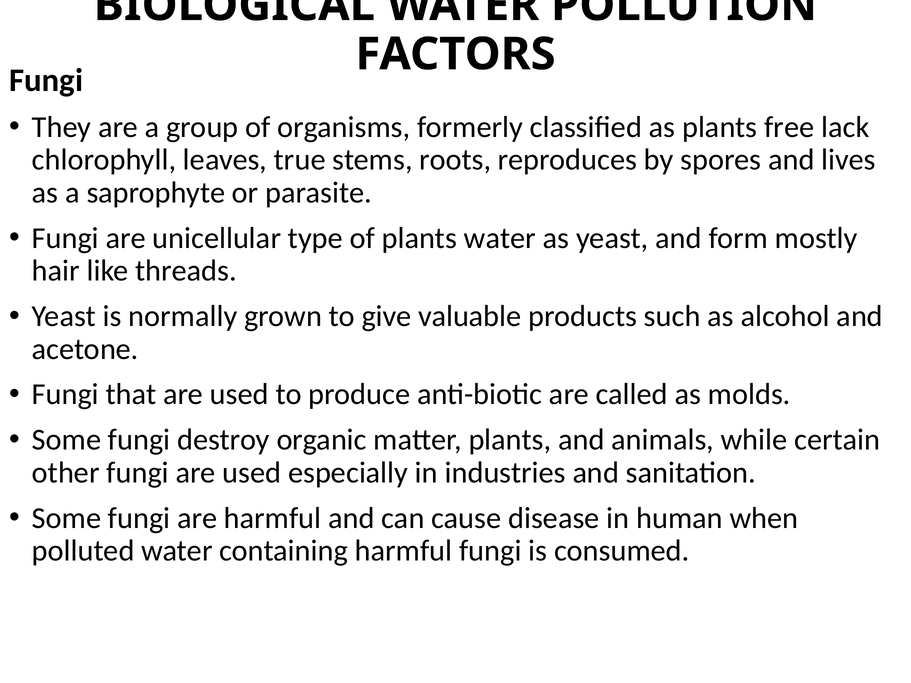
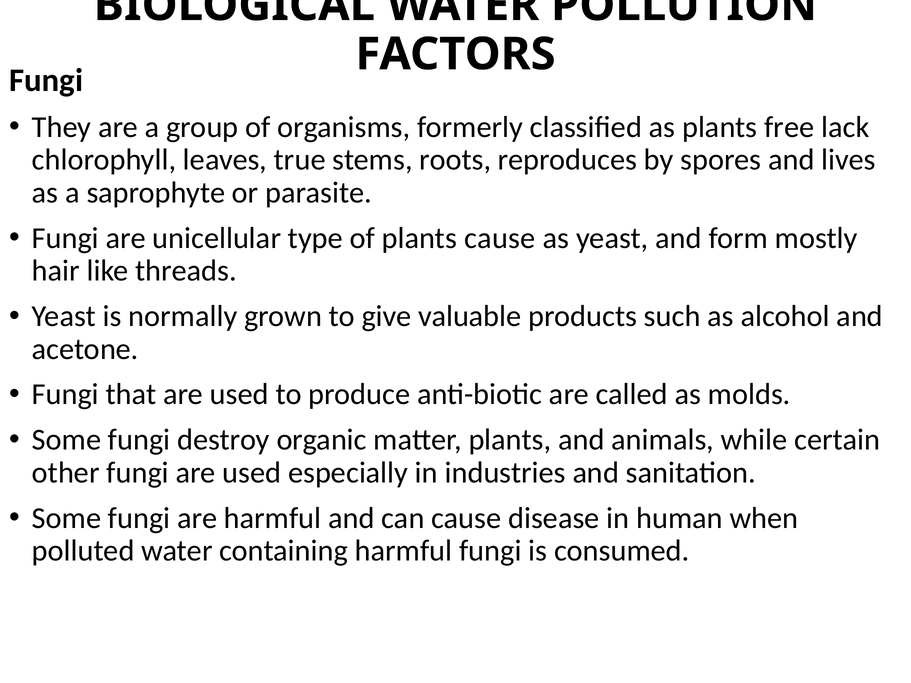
plants water: water -> cause
